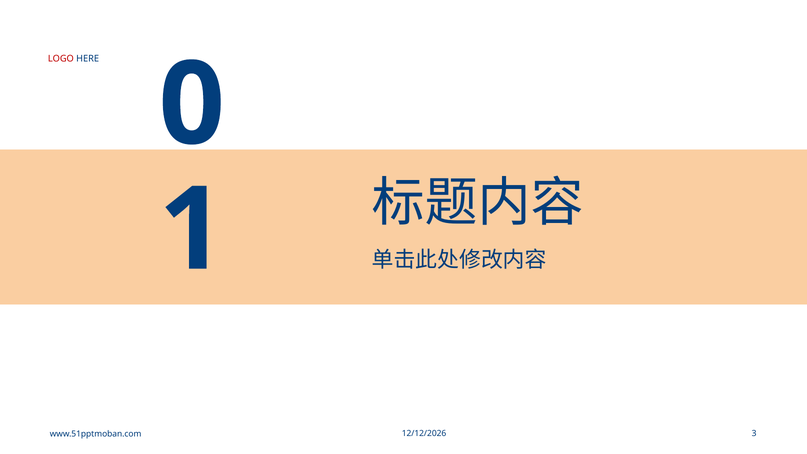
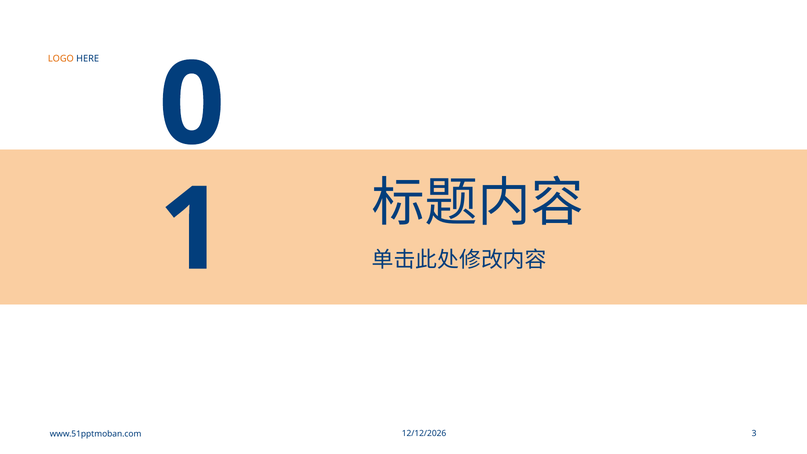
LOGO colour: red -> orange
